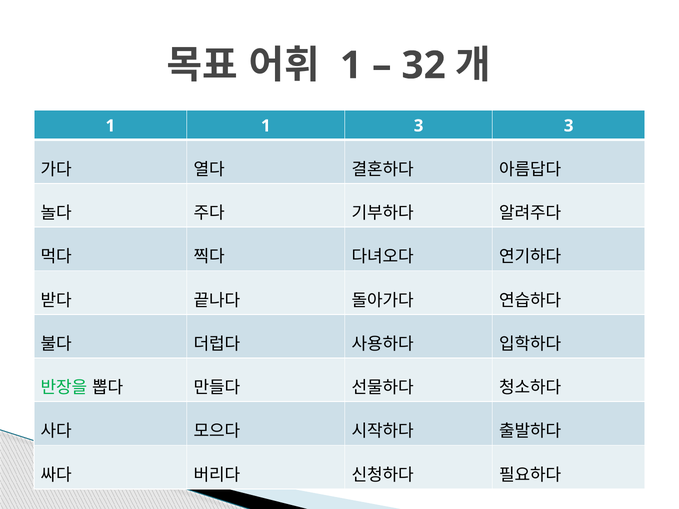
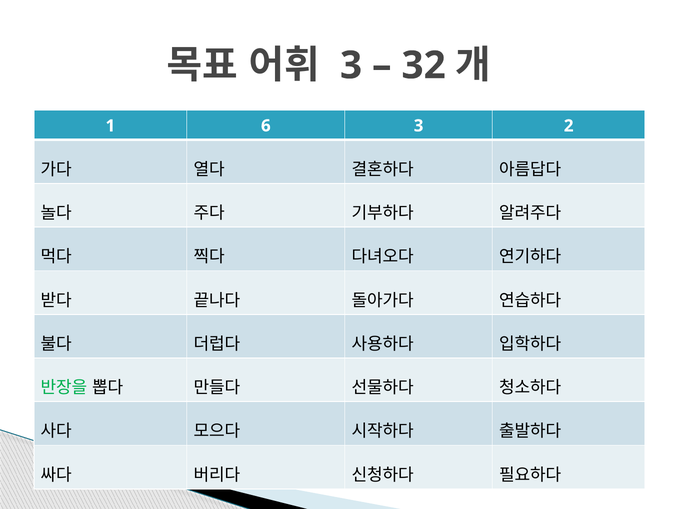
1 at (351, 66): 1 -> 3
1 1: 1 -> 6
3 3: 3 -> 2
